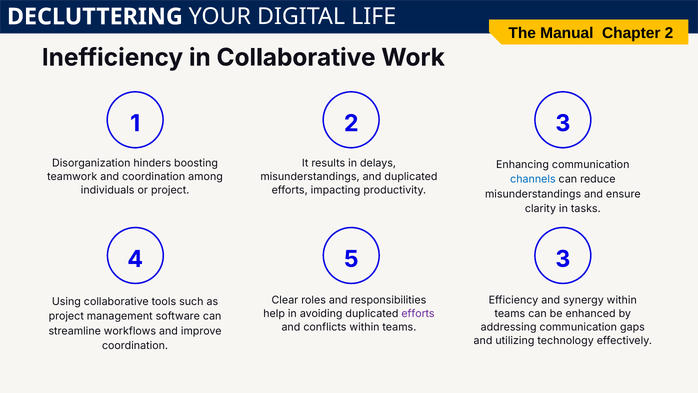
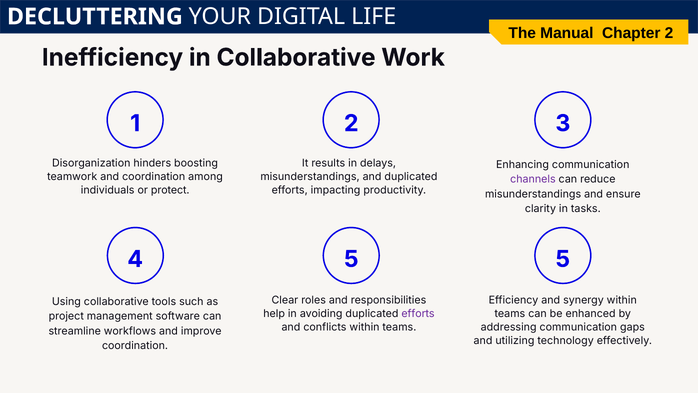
channels colour: blue -> purple
or project: project -> protect
5 3: 3 -> 5
